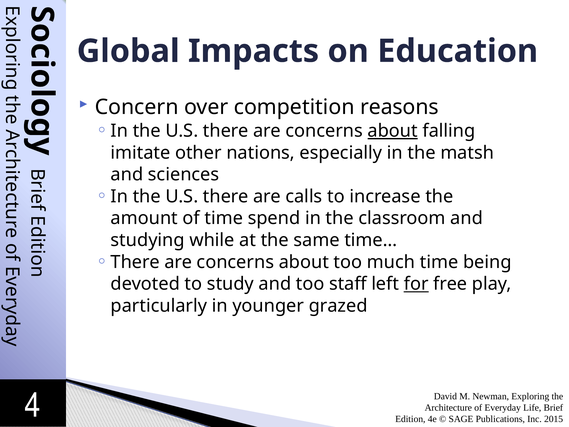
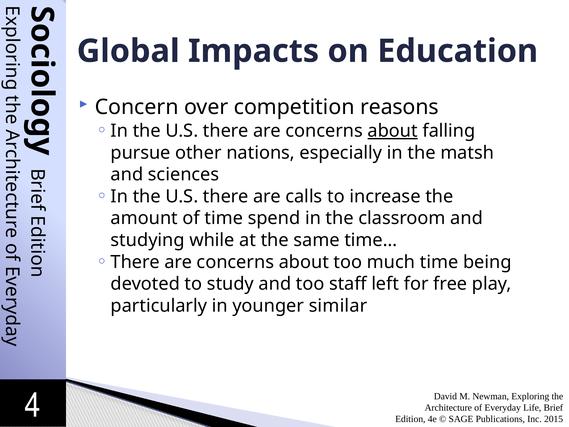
imitate: imitate -> pursue
for underline: present -> none
grazed: grazed -> similar
